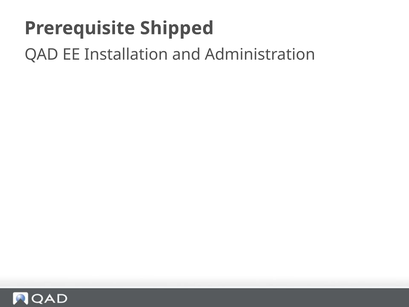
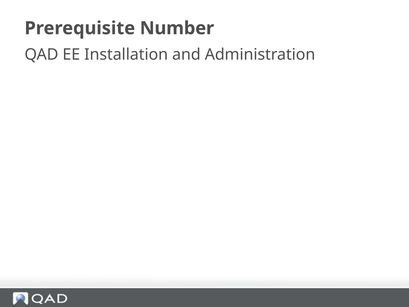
Shipped: Shipped -> Number
